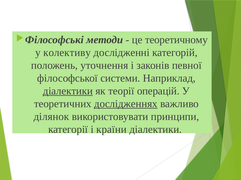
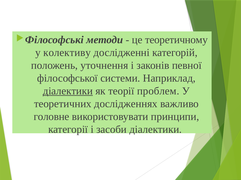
операцій: операцій -> проблем
дослідженнях underline: present -> none
ділянок: ділянок -> головне
країни: країни -> засоби
